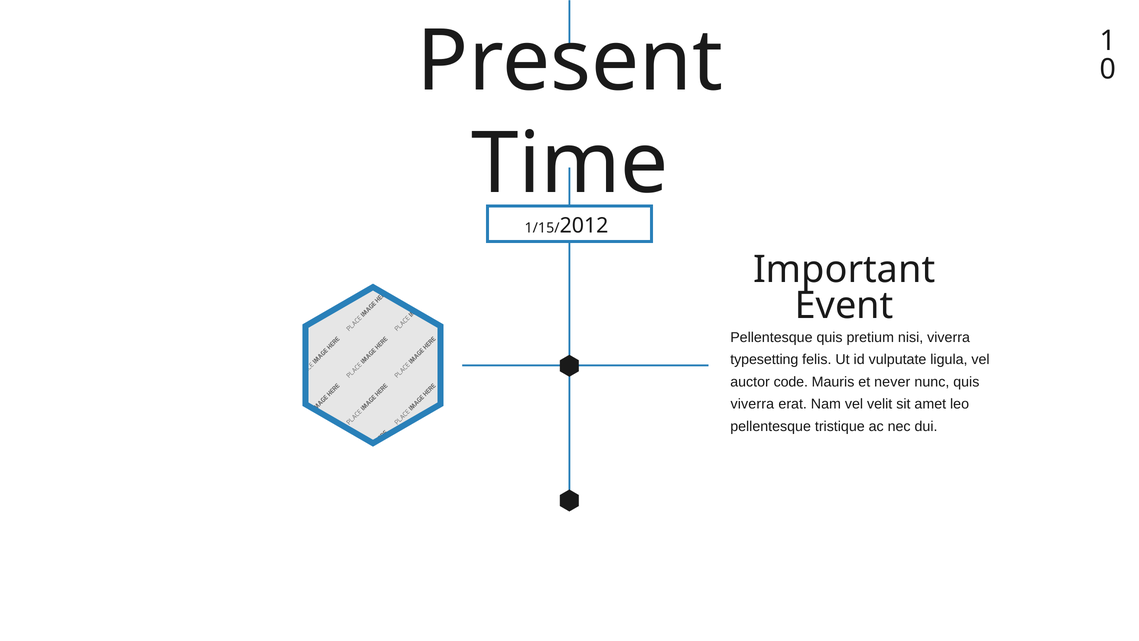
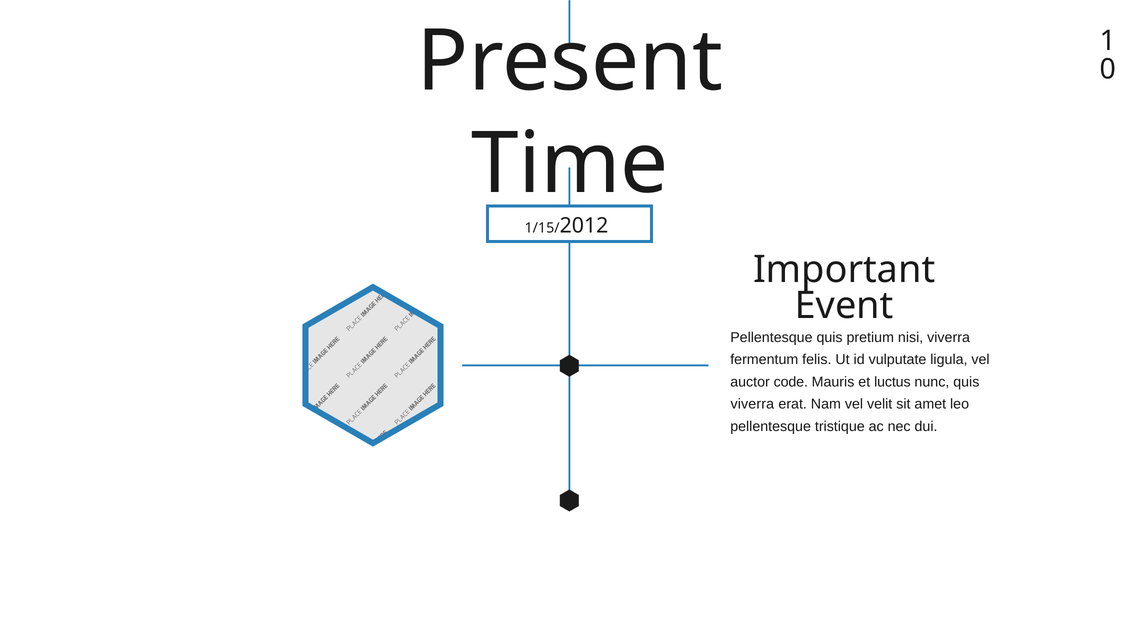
typesetting: typesetting -> fermentum
never: never -> luctus
